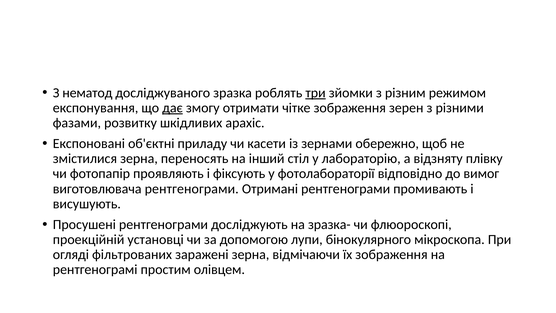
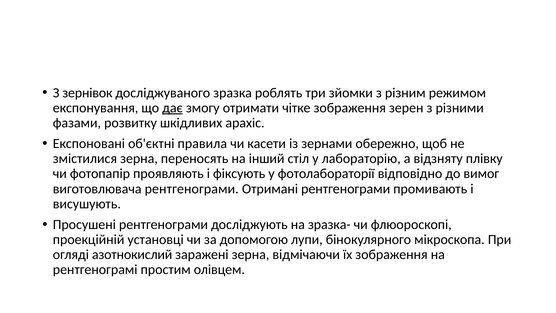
нематод: нематод -> зернівок
три underline: present -> none
приладу: приладу -> правила
фільтрованих: фільтрованих -> азотнокислий
